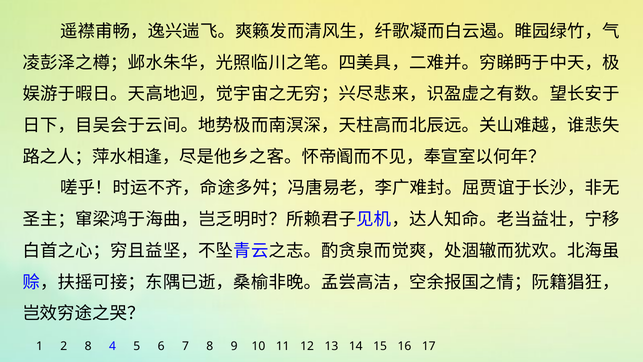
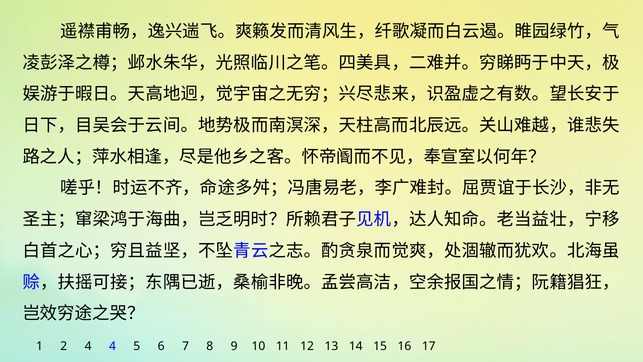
2 8: 8 -> 4
